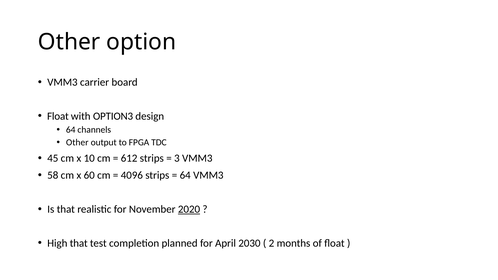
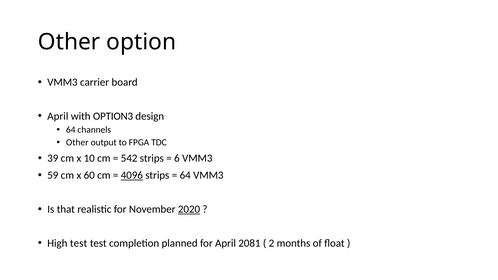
Float at (58, 116): Float -> April
45: 45 -> 39
612: 612 -> 542
3: 3 -> 6
58: 58 -> 59
4096 underline: none -> present
High that: that -> test
2030: 2030 -> 2081
